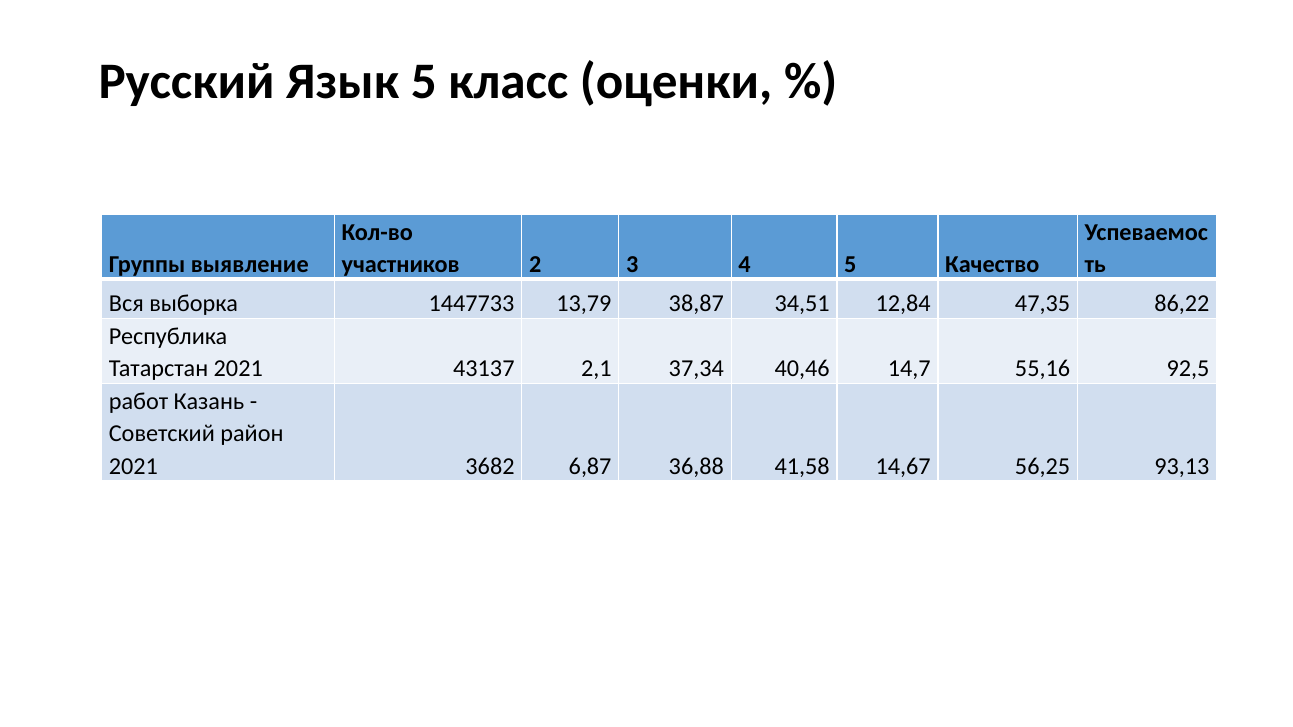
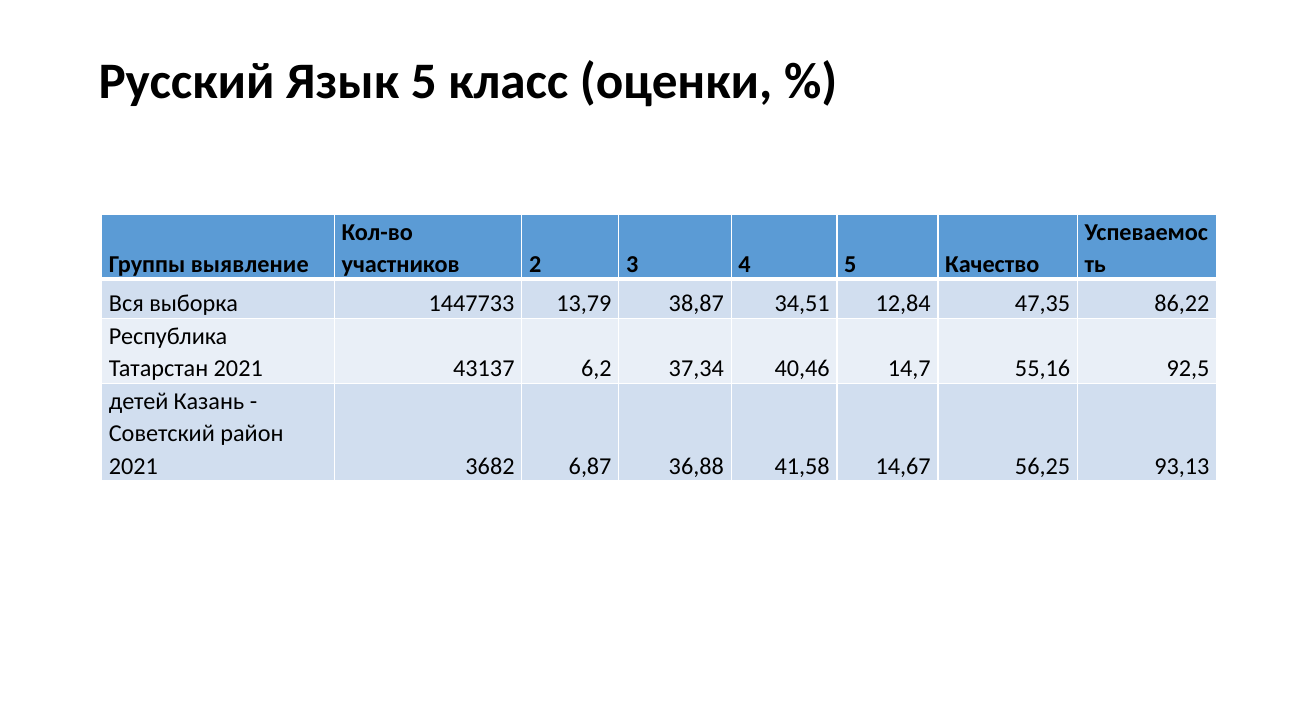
2,1: 2,1 -> 6,2
работ: работ -> детей
